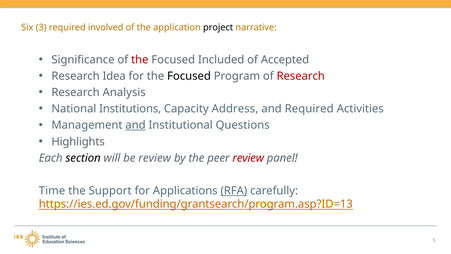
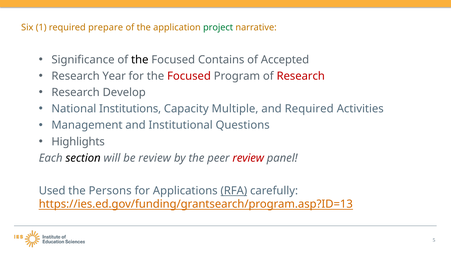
3: 3 -> 1
involved: involved -> prepare
project colour: black -> green
the at (140, 60) colour: red -> black
Included: Included -> Contains
Idea: Idea -> Year
Focused at (189, 76) colour: black -> red
Analysis: Analysis -> Develop
Address: Address -> Multiple
and at (136, 125) underline: present -> none
Time: Time -> Used
Support: Support -> Persons
